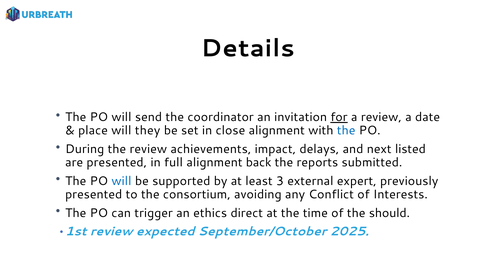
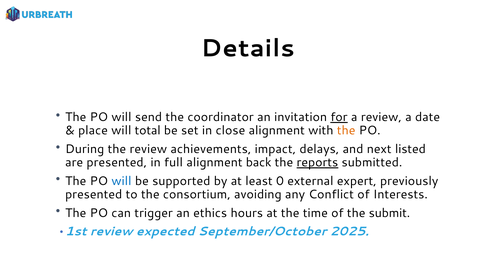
they: they -> total
the at (346, 131) colour: blue -> orange
reports underline: none -> present
3: 3 -> 0
direct: direct -> hours
should: should -> submit
